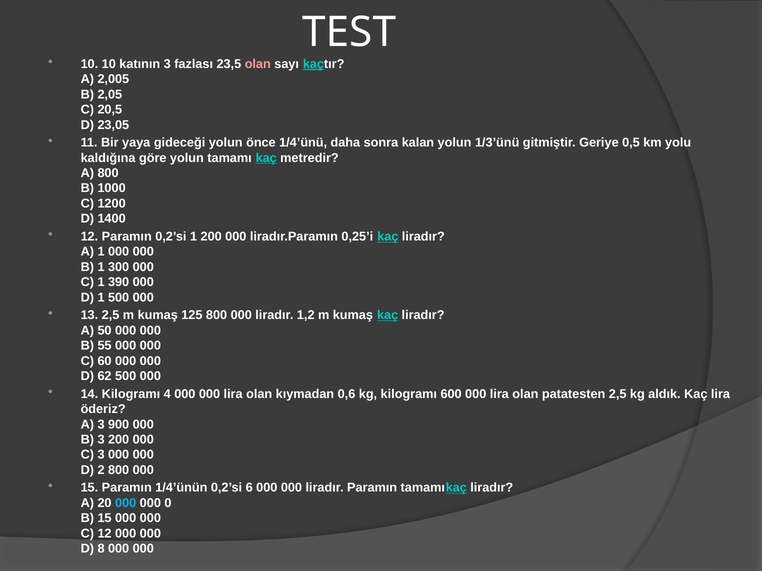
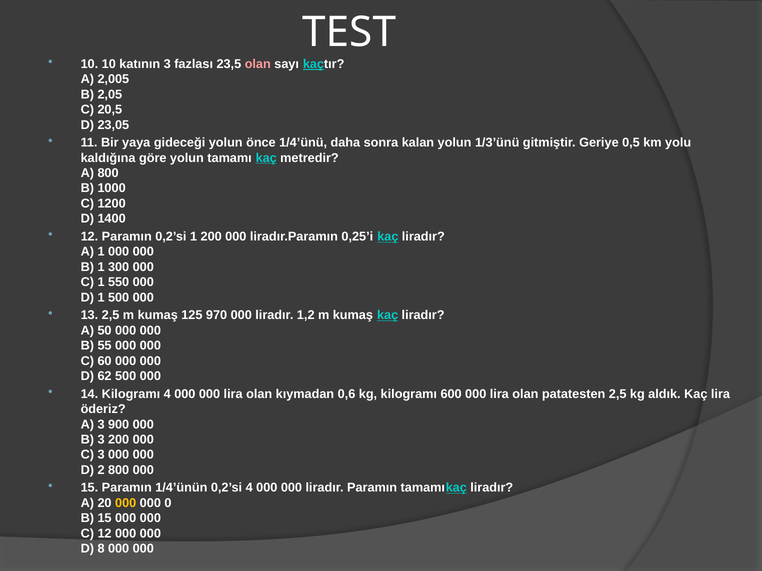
390: 390 -> 550
125 800: 800 -> 970
0,2’si 6: 6 -> 4
000 at (126, 503) colour: light blue -> yellow
